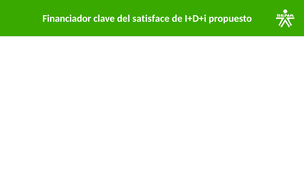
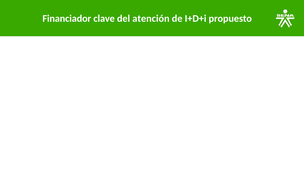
satisface: satisface -> atención
